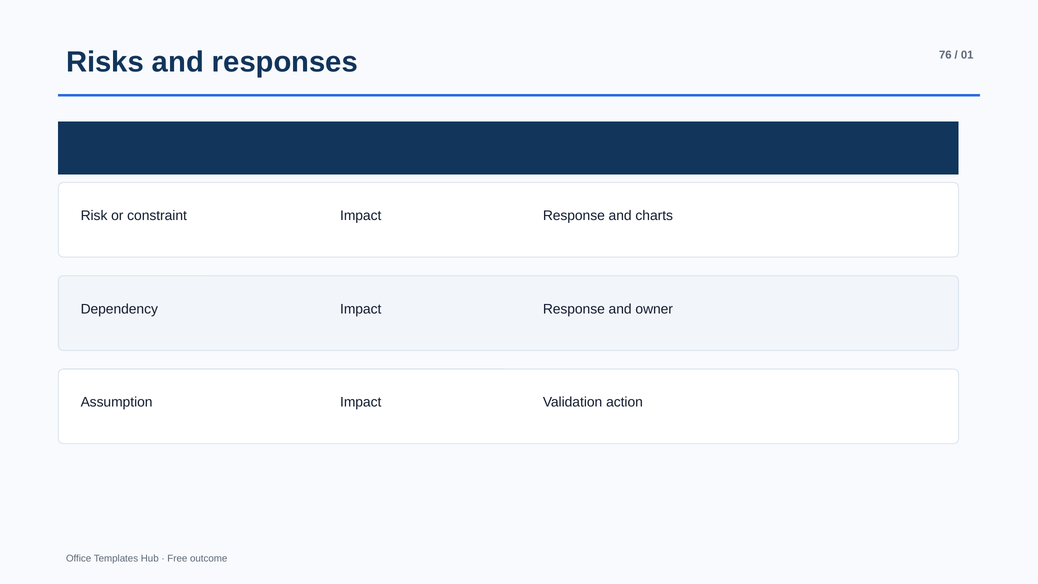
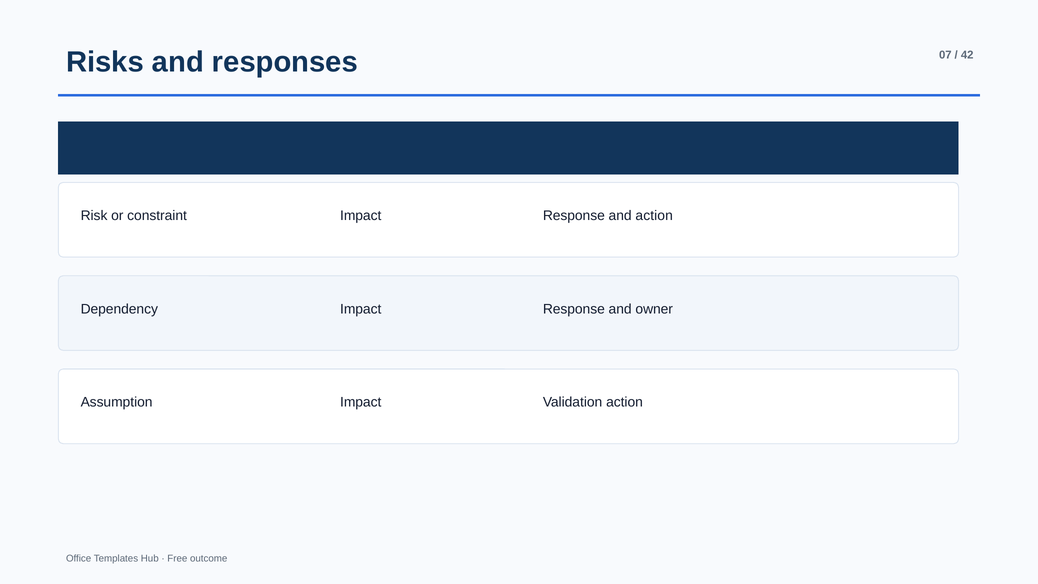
76: 76 -> 07
01: 01 -> 42
and charts: charts -> action
